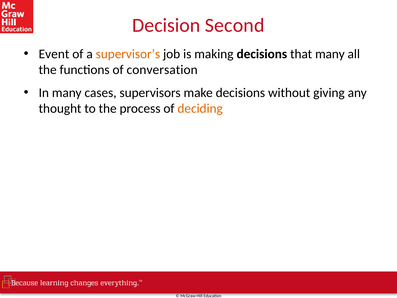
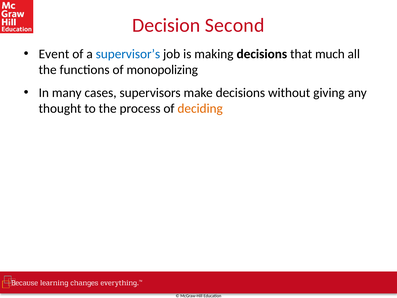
supervisor’s colour: orange -> blue
that many: many -> much
conversation: conversation -> monopolizing
